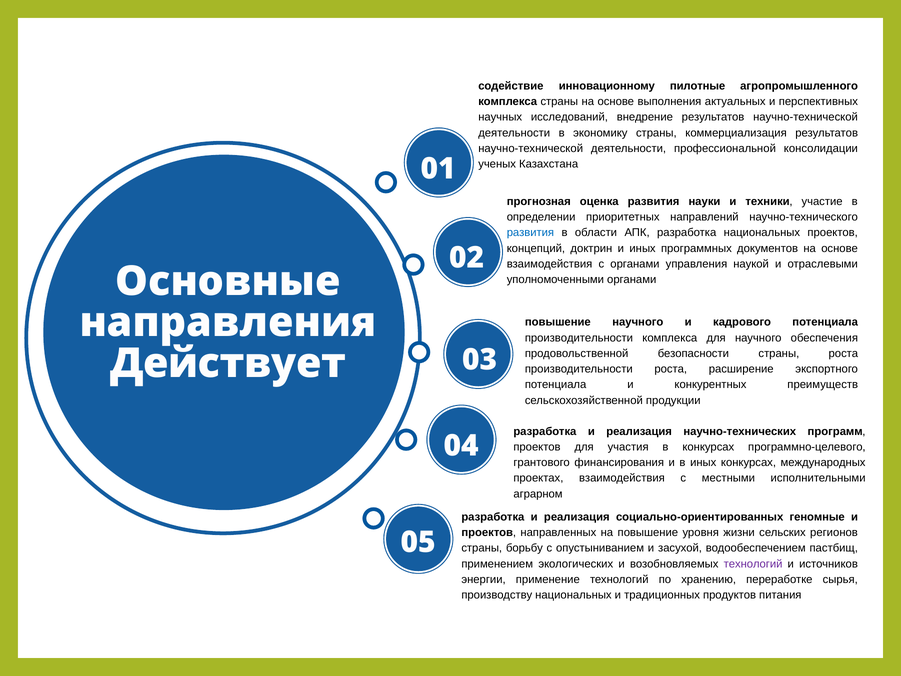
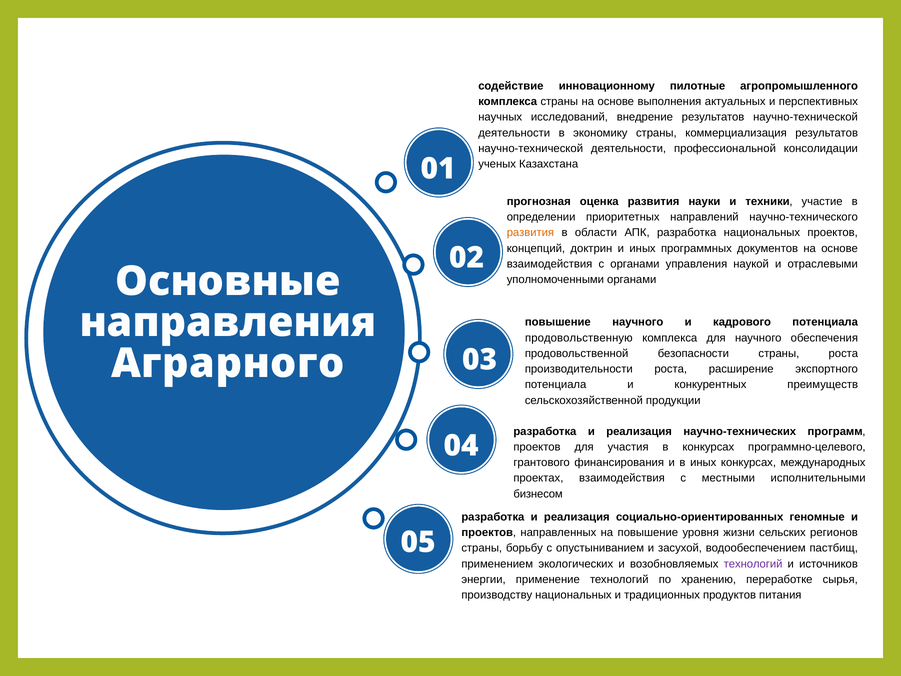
развития at (530, 233) colour: blue -> orange
производительности at (579, 338): производительности -> продовольственную
Действует: Действует -> Аграрного
аграрном: аграрном -> бизнесом
